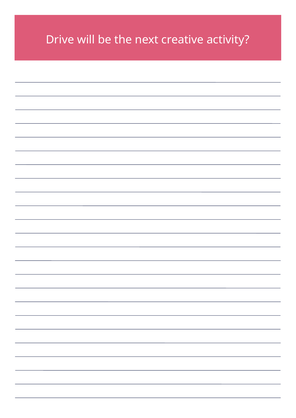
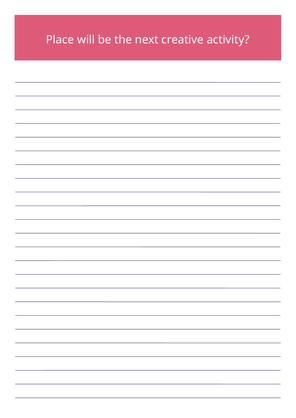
Drive: Drive -> Place
